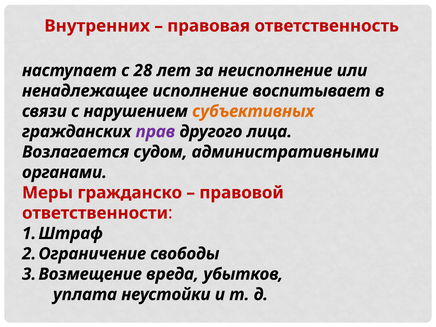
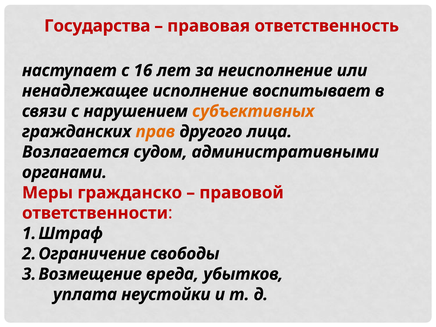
Внутренних: Внутренних -> Государства
28: 28 -> 16
прав colour: purple -> orange
